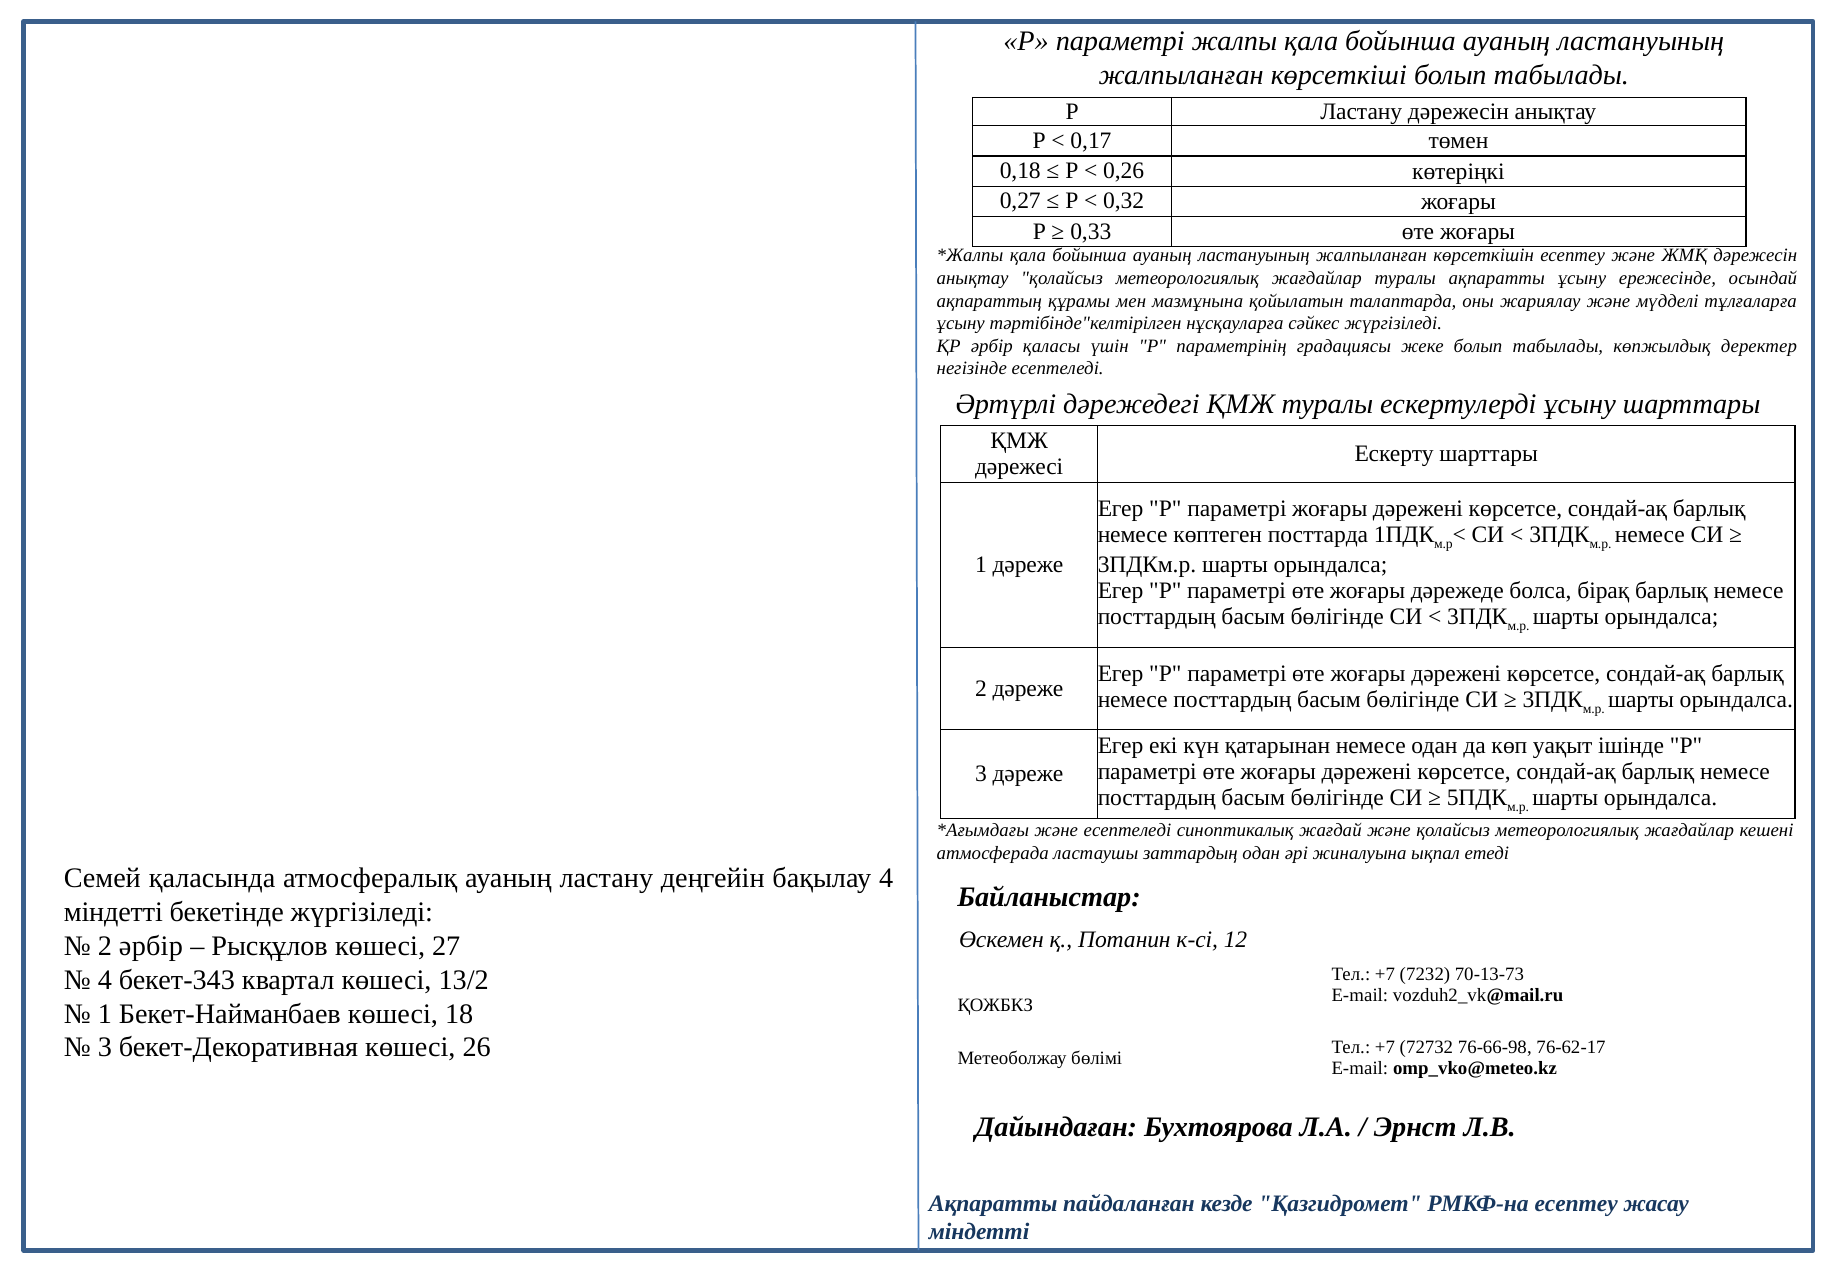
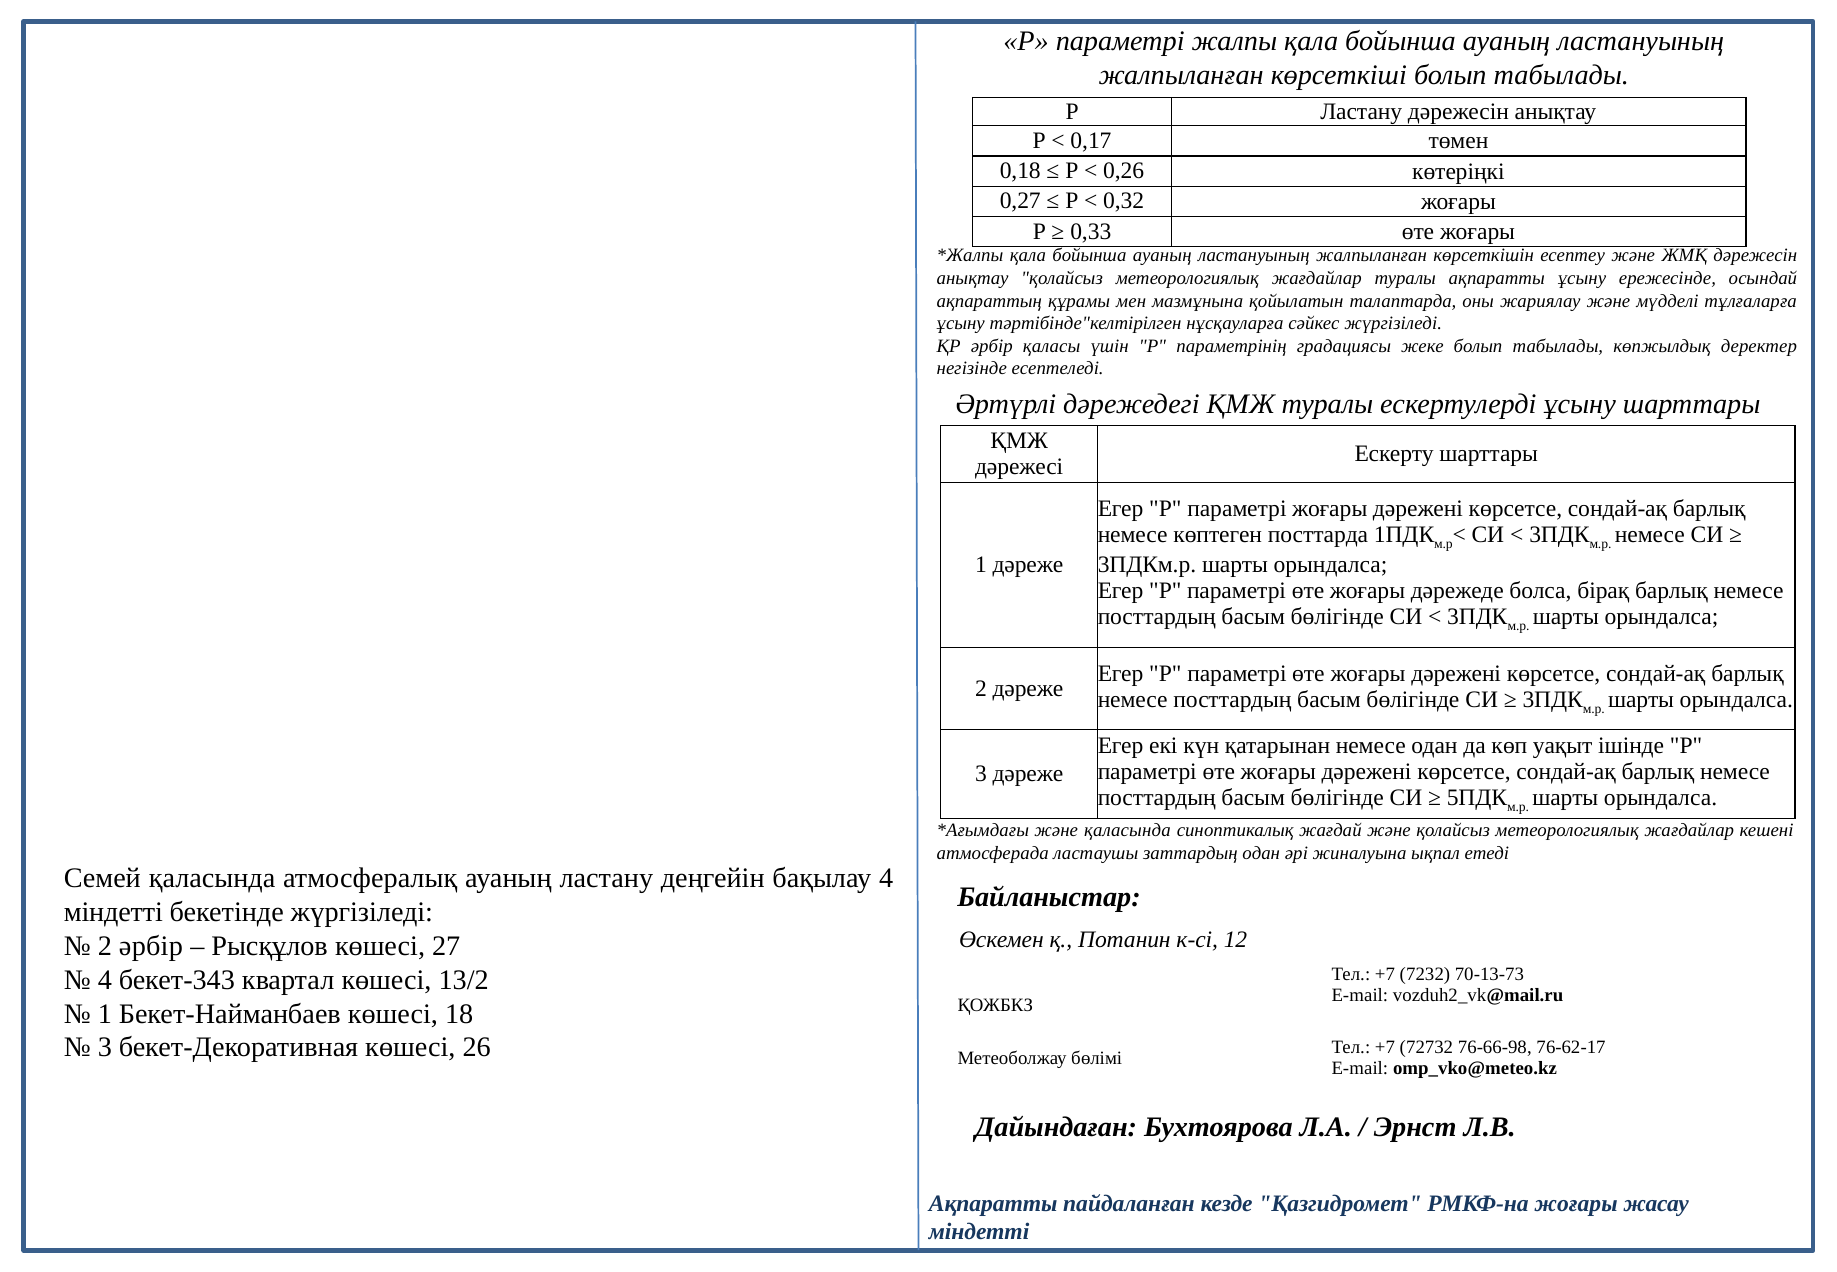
және есептеледі: есептеледі -> қаласында
РМКФ-на есептеу: есептеу -> жоғары
